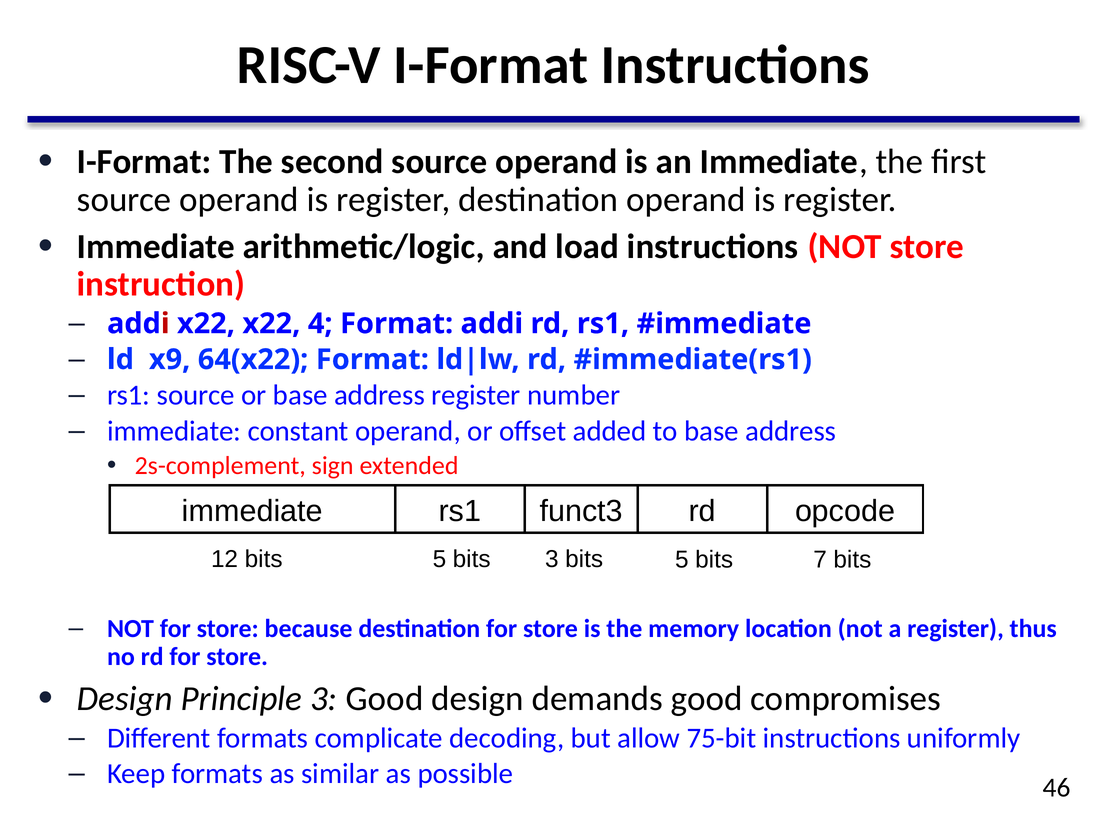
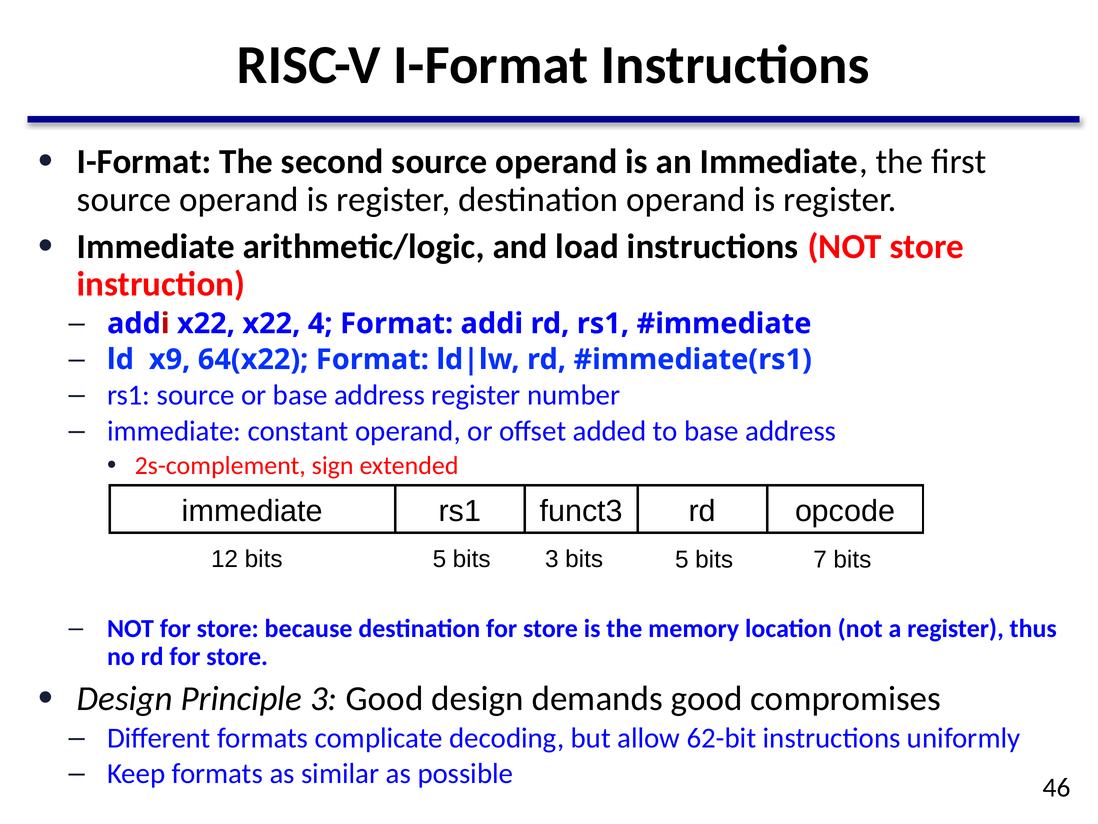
75-bit: 75-bit -> 62-bit
